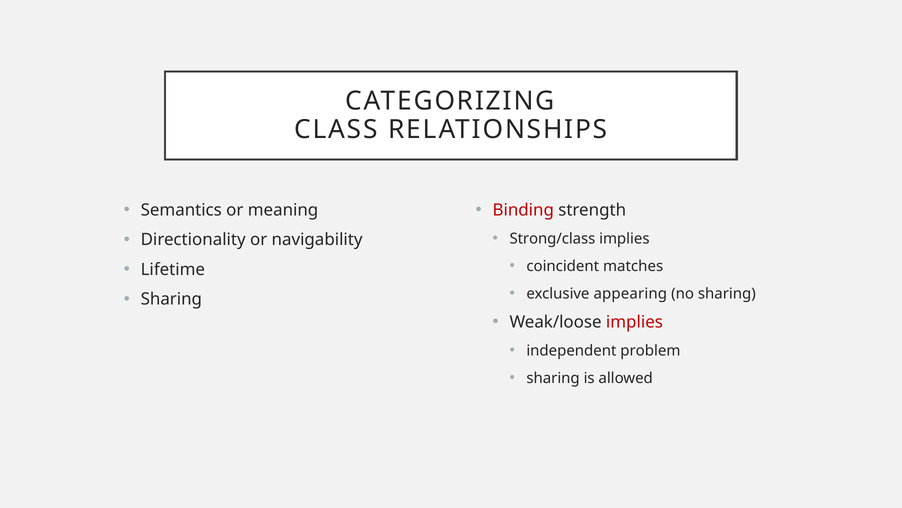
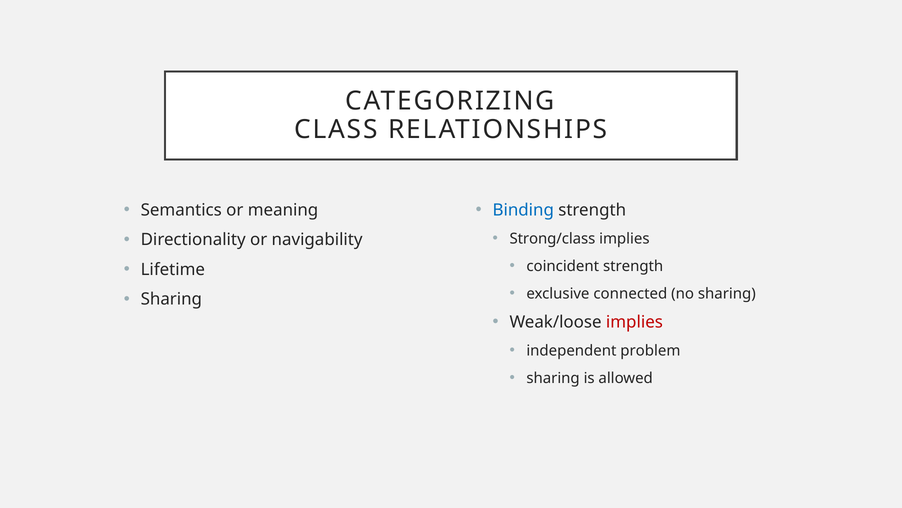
Binding colour: red -> blue
coincident matches: matches -> strength
appearing: appearing -> connected
